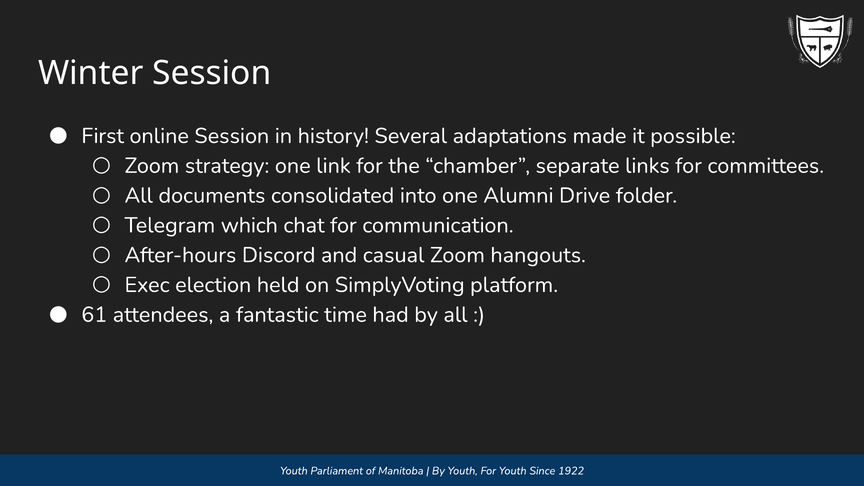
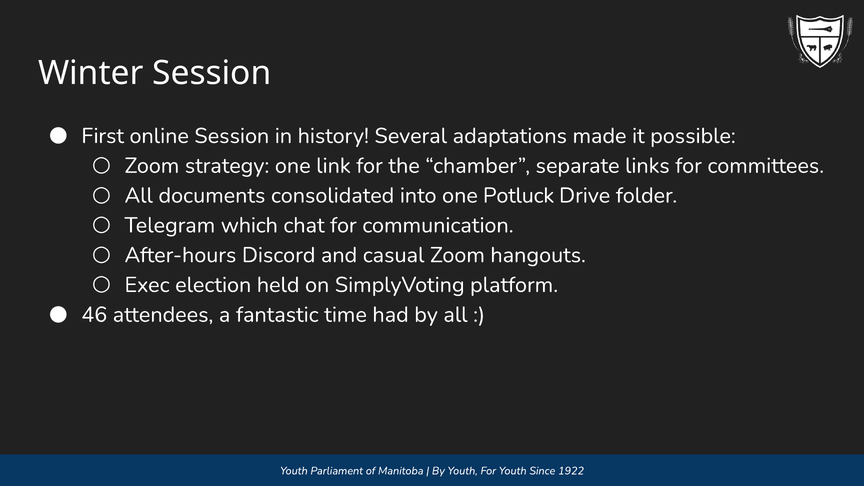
Alumni: Alumni -> Potluck
61: 61 -> 46
